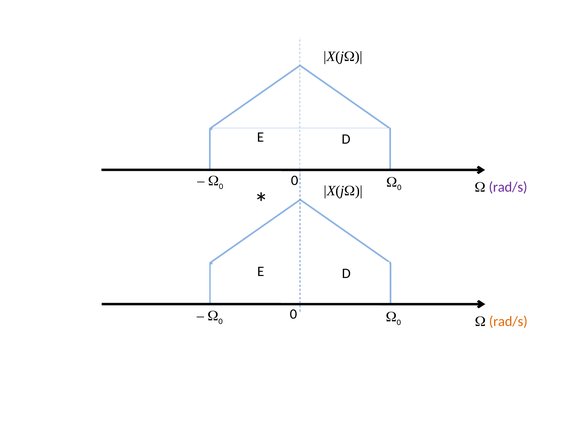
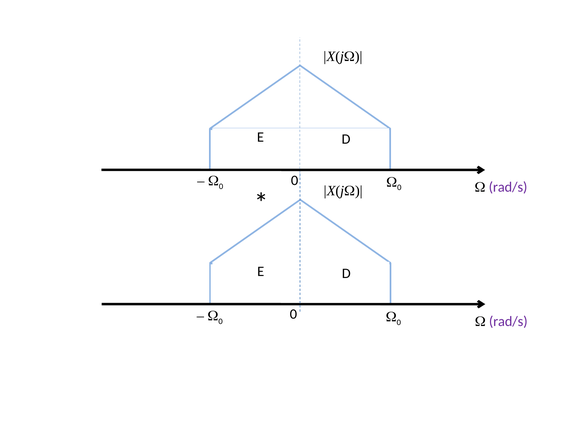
rad/s at (508, 321) colour: orange -> purple
